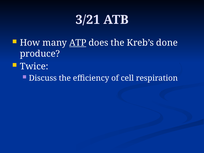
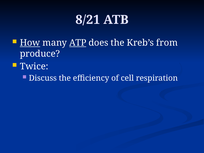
3/21: 3/21 -> 8/21
How underline: none -> present
done: done -> from
